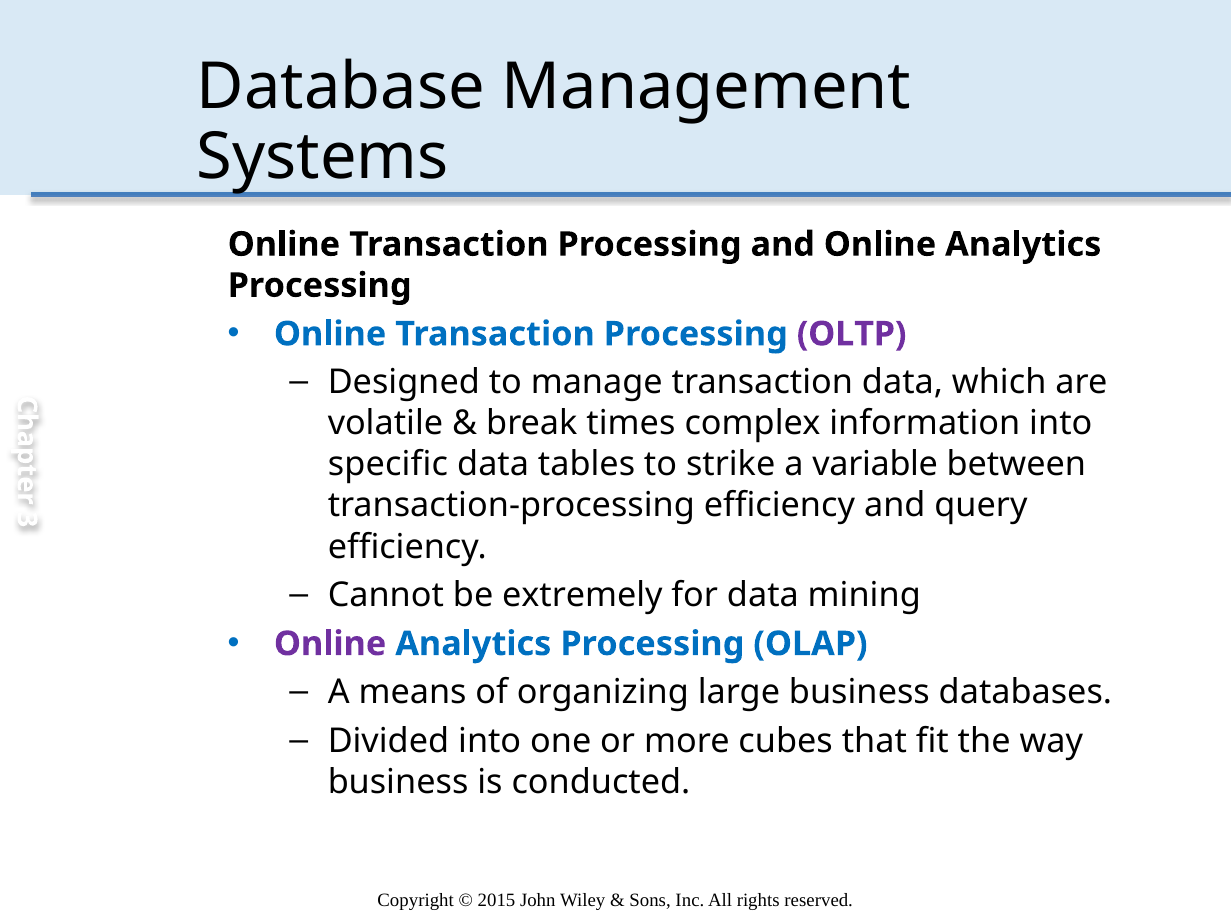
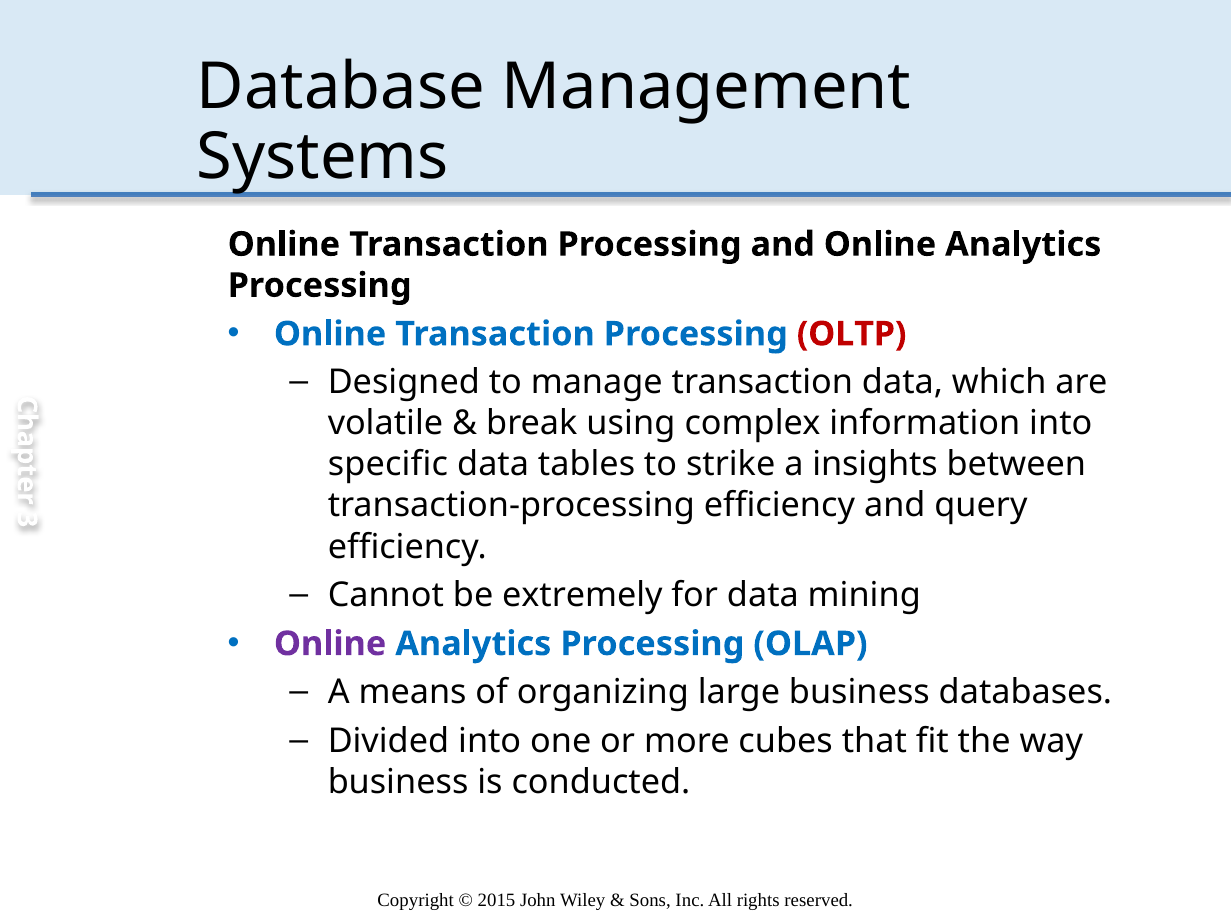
OLTP colour: purple -> red
times: times -> using
variable: variable -> insights
